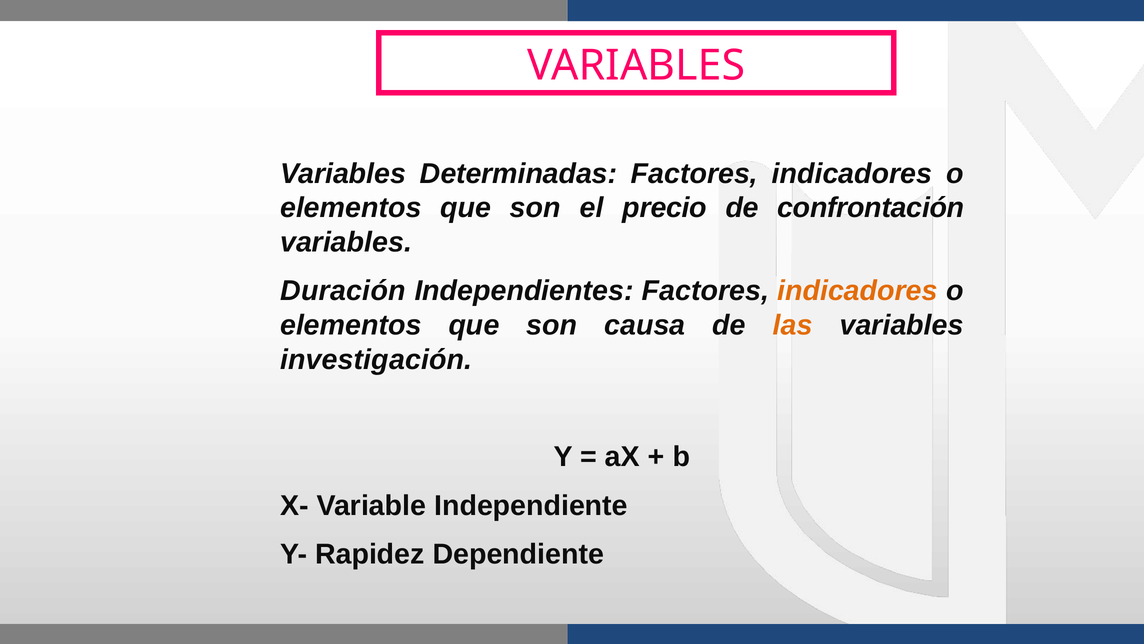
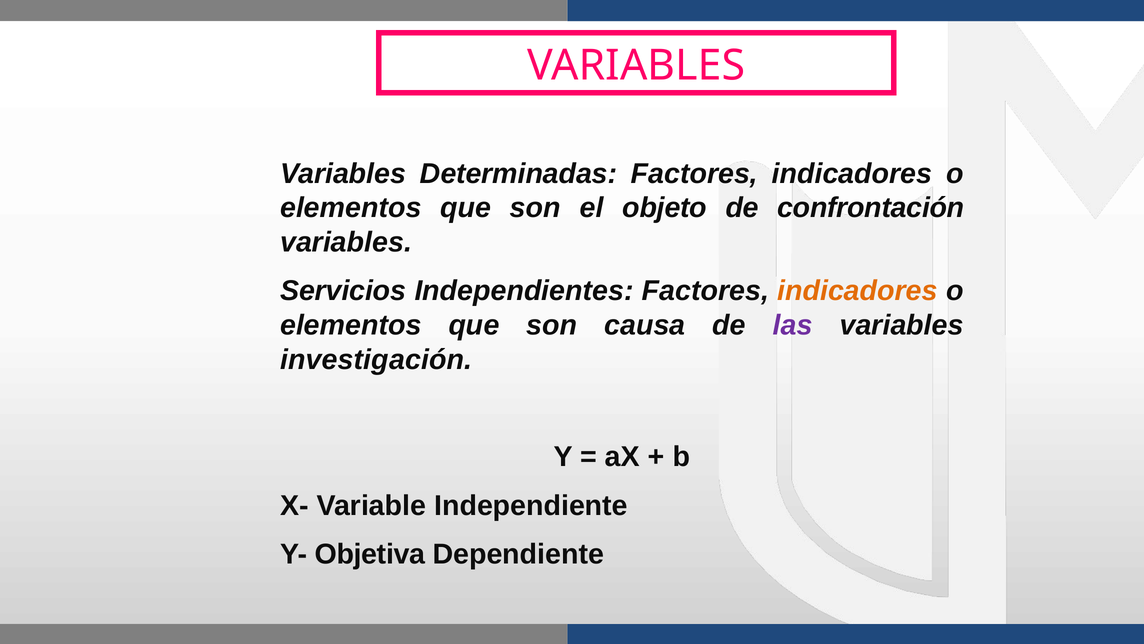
precio: precio -> objeto
Duración: Duración -> Servicios
las colour: orange -> purple
Rapidez: Rapidez -> Objetiva
